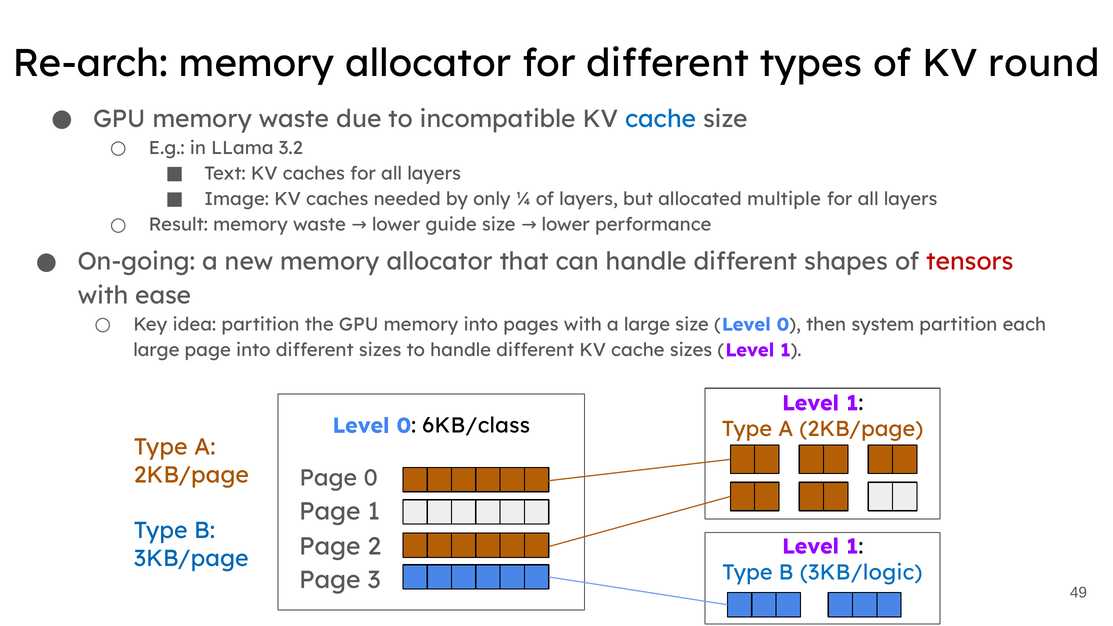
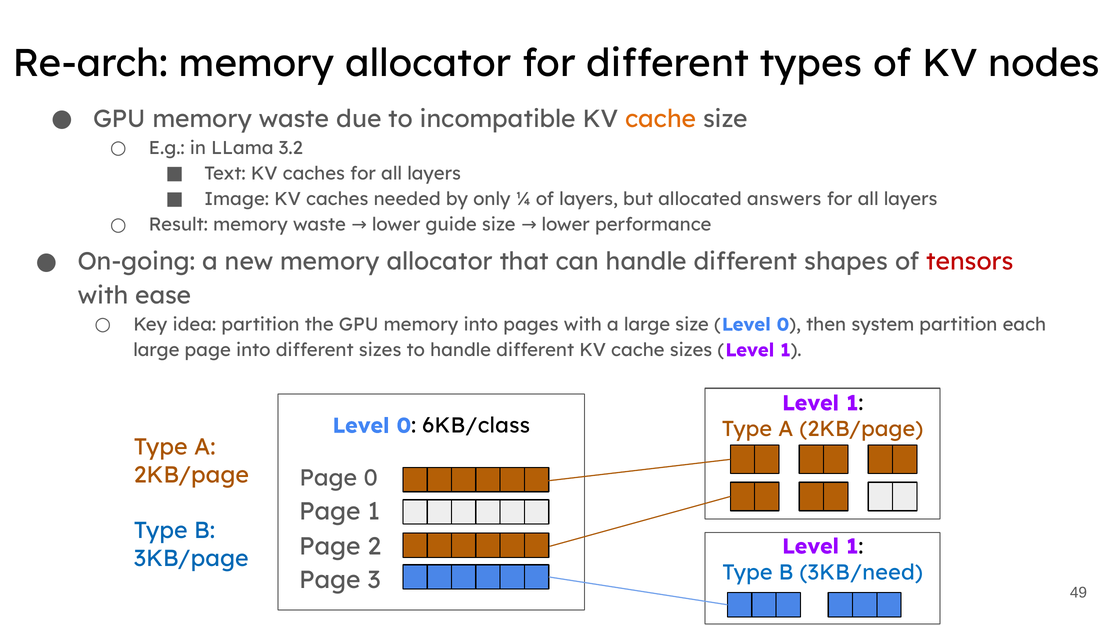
round: round -> nodes
cache at (661, 119) colour: blue -> orange
multiple: multiple -> answers
3KB/logic: 3KB/logic -> 3KB/need
